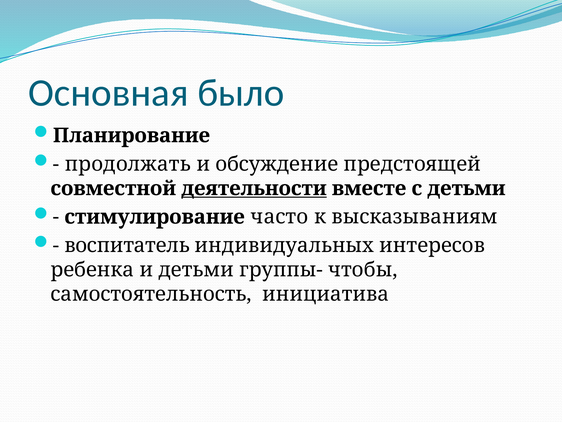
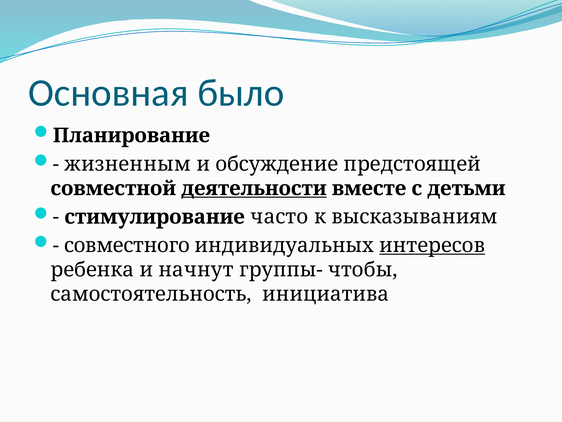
продолжать: продолжать -> жизненным
воспитатель: воспитатель -> совместного
интересов underline: none -> present
и детьми: детьми -> начнут
